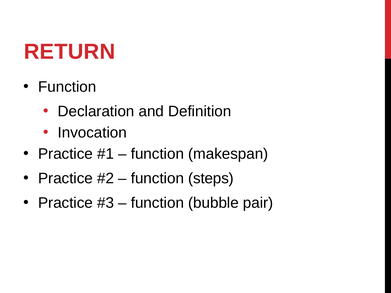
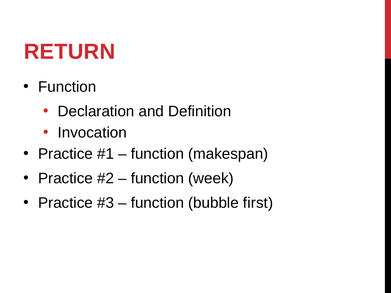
steps: steps -> week
pair: pair -> first
